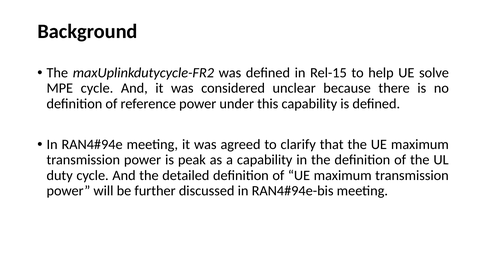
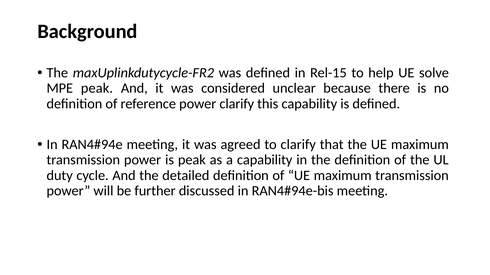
MPE cycle: cycle -> peak
power under: under -> clarify
